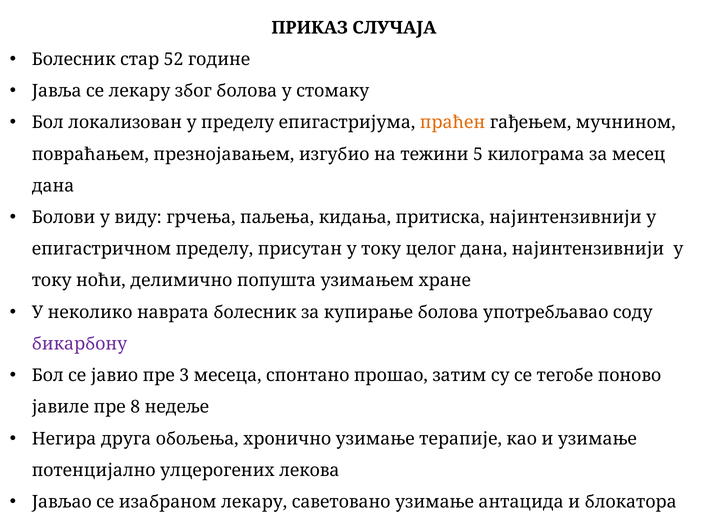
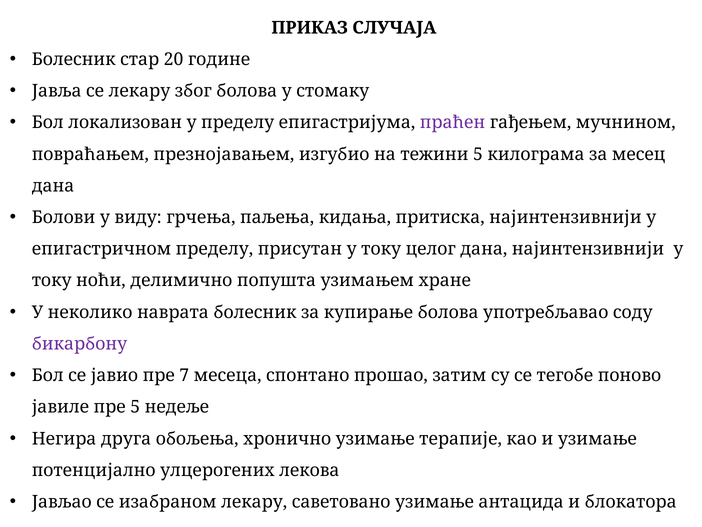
52: 52 -> 20
праћен colour: orange -> purple
3: 3 -> 7
пре 8: 8 -> 5
